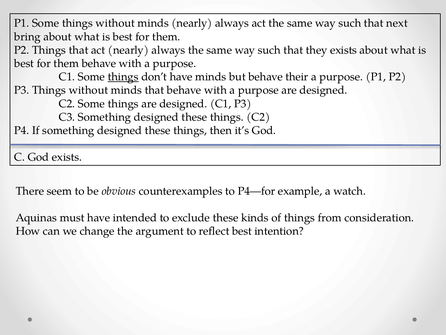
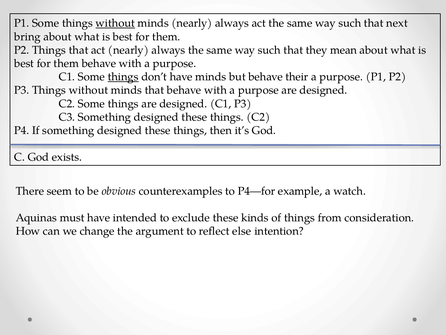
without at (115, 23) underline: none -> present
they exists: exists -> mean
reflect best: best -> else
